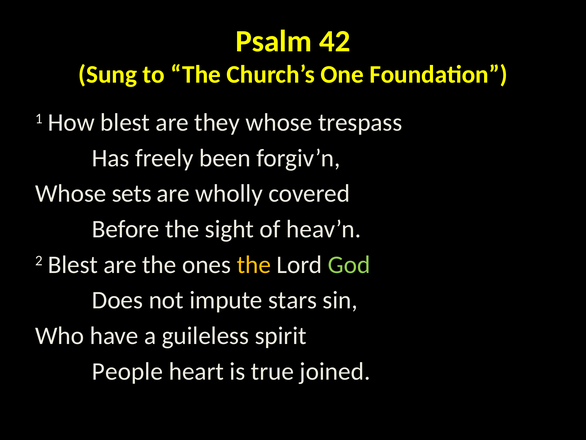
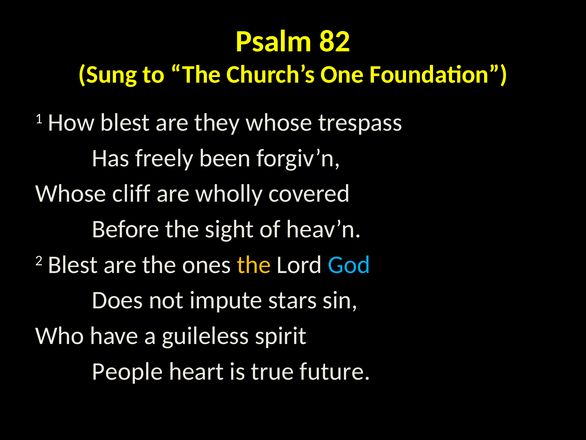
42: 42 -> 82
sets: sets -> cliff
God colour: light green -> light blue
joined: joined -> future
